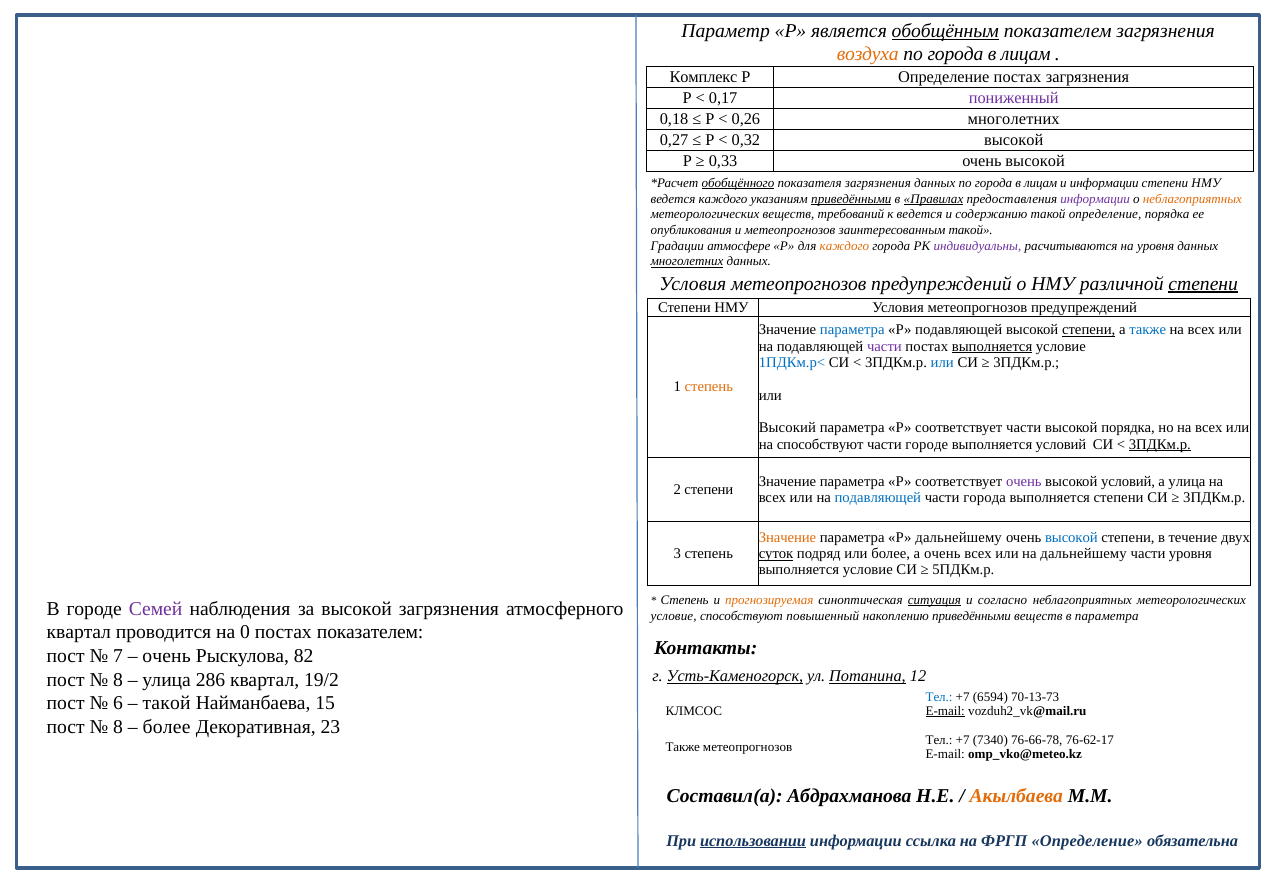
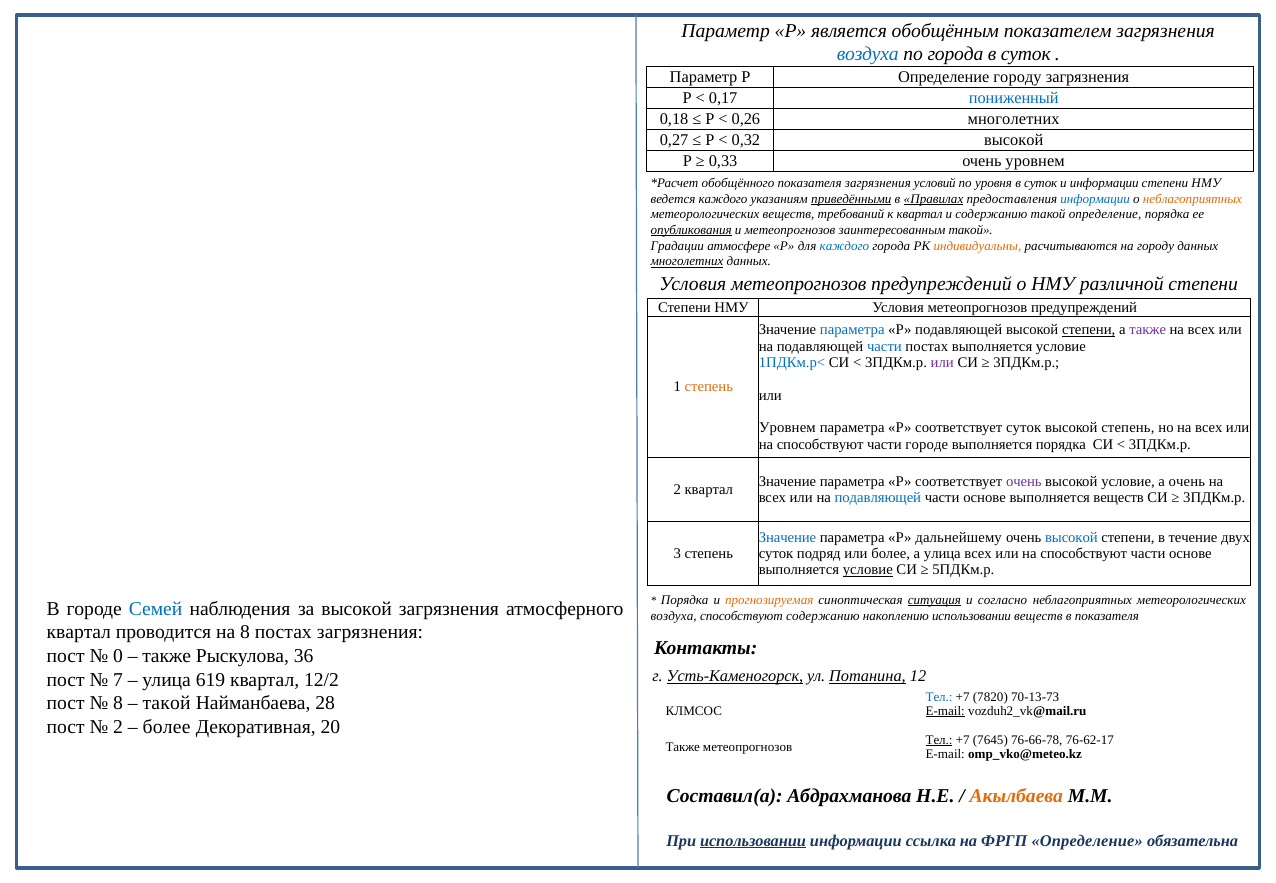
обобщённым underline: present -> none
воздуха at (868, 54) colour: orange -> blue
лицам at (1026, 54): лицам -> суток
Комплекс at (704, 77): Комплекс -> Параметр
Определение постах: постах -> городу
пониженный colour: purple -> blue
0,33 очень высокой: высокой -> уровнем
обобщённого underline: present -> none
загрязнения данных: данных -> условий
города at (994, 183): города -> уровня
лицам at (1041, 183): лицам -> суток
информации at (1095, 199) colour: purple -> blue
к ведется: ведется -> квартал
опубликования underline: none -> present
каждого at (844, 246) colour: orange -> blue
индивидуальны colour: purple -> orange
на уровня: уровня -> городу
степени at (1203, 284) underline: present -> none
также at (1148, 330) colour: blue -> purple
части at (884, 346) colour: purple -> blue
выполняется at (992, 346) underline: present -> none
или at (942, 363) colour: blue -> purple
Высокий at (787, 428): Высокий -> Уровнем
соответствует части: части -> суток
высокой порядка: порядка -> степень
выполняется условий: условий -> порядка
3ПДКм.р at (1160, 444) underline: present -> none
высокой условий: условий -> условие
а улица: улица -> очень
2 степени: степени -> квартал
города at (985, 498): города -> основе
выполняется степени: степени -> веществ
Значение at (788, 538) colour: orange -> blue
суток at (776, 554) underline: present -> none
а очень: очень -> улица
дальнейшему at (1084, 554): дальнейшему -> способствуют
уровня at (1190, 554): уровня -> основе
условие at (868, 570) underline: none -> present
Степень at (685, 600): Степень -> Порядка
Семей colour: purple -> blue
условие at (674, 616): условие -> воздуха
способствуют повышенный: повышенный -> содержанию
накоплению приведёнными: приведёнными -> использовании
в параметра: параметра -> показателя
на 0: 0 -> 8
постах показателем: показателем -> загрязнения
7: 7 -> 0
очень at (167, 656): очень -> также
82: 82 -> 36
8 at (118, 680): 8 -> 7
286: 286 -> 619
19/2: 19/2 -> 12/2
6594: 6594 -> 7820
6 at (118, 703): 6 -> 8
15: 15 -> 28
8 at (118, 727): 8 -> 2
23: 23 -> 20
Тел at (939, 740) underline: none -> present
7340: 7340 -> 7645
